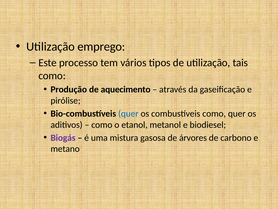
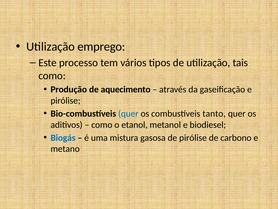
combustíveis como: como -> tanto
Biogás colour: purple -> blue
de árvores: árvores -> pirólise
